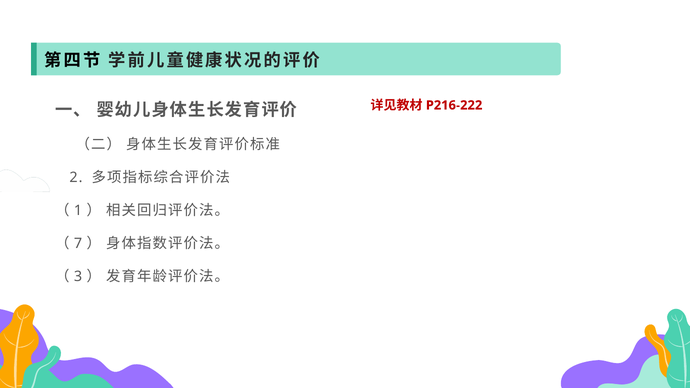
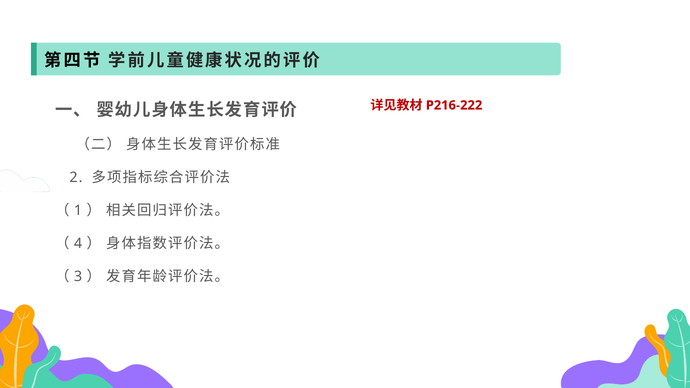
7: 7 -> 4
